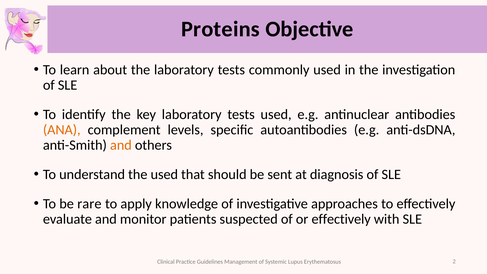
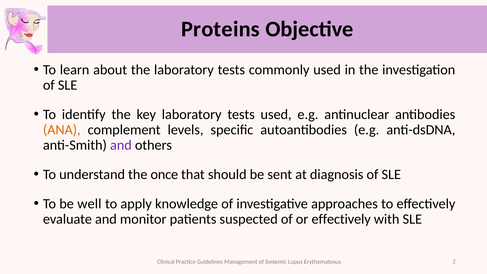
and at (121, 145) colour: orange -> purple
the used: used -> once
rare: rare -> well
